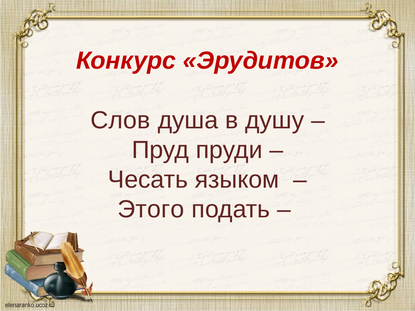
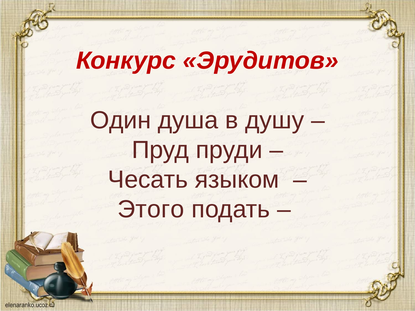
Слов: Слов -> Один
